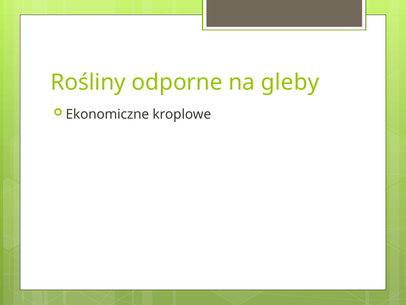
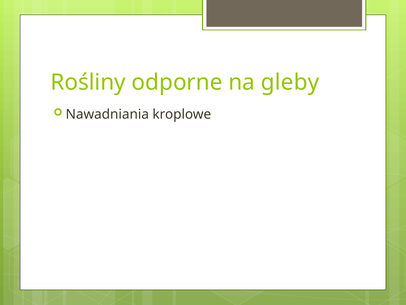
Ekonomiczne: Ekonomiczne -> Nawadniania
